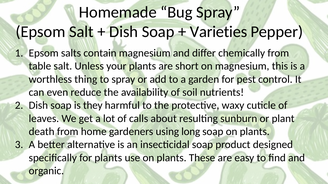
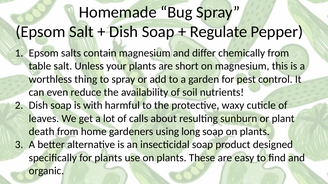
Varieties: Varieties -> Regulate
they: they -> with
